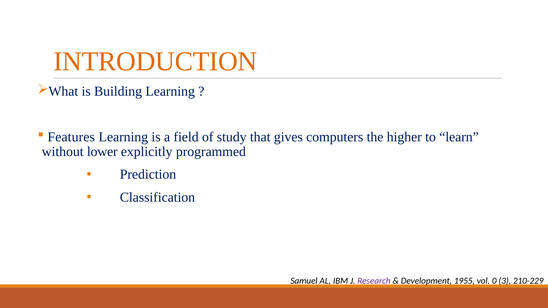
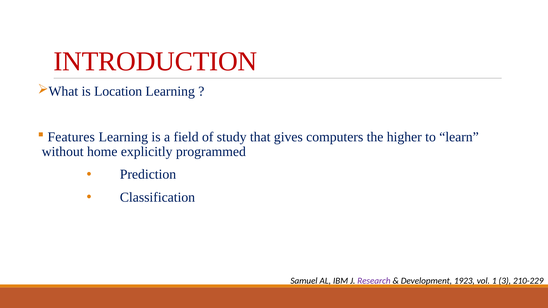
INTRODUCTION colour: orange -> red
Building: Building -> Location
lower: lower -> home
1955: 1955 -> 1923
0: 0 -> 1
